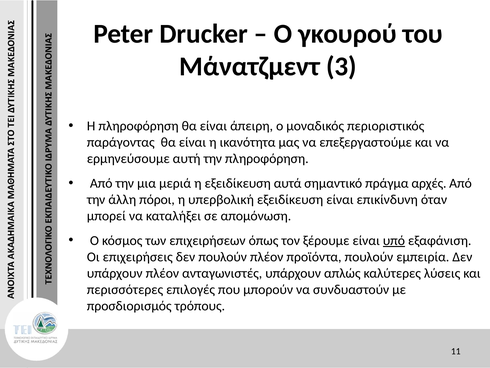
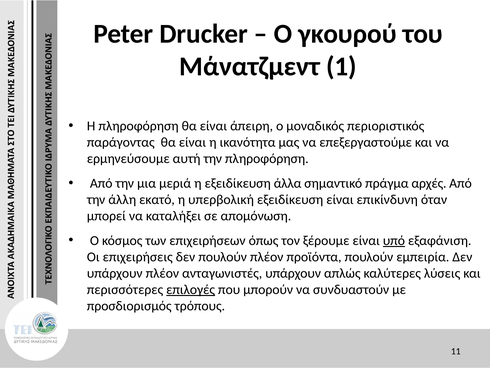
3: 3 -> 1
αυτά: αυτά -> άλλα
πόροι: πόροι -> εκατό
επιλογές underline: none -> present
